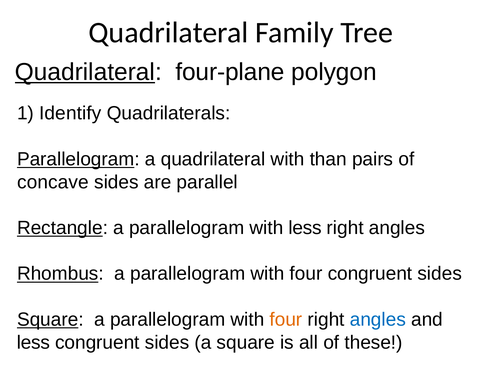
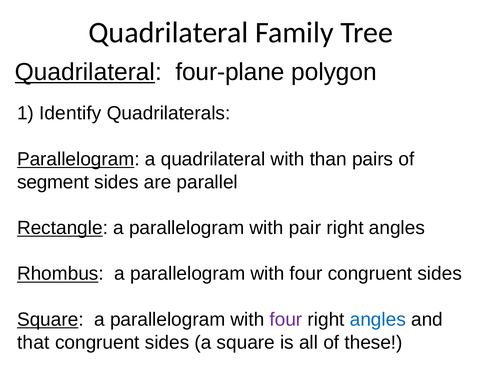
concave: concave -> segment
with less: less -> pair
four at (286, 319) colour: orange -> purple
less at (34, 342): less -> that
